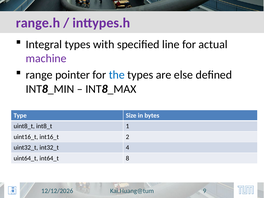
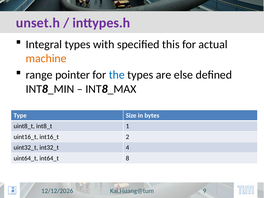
range.h: range.h -> unset.h
line: line -> this
machine colour: purple -> orange
